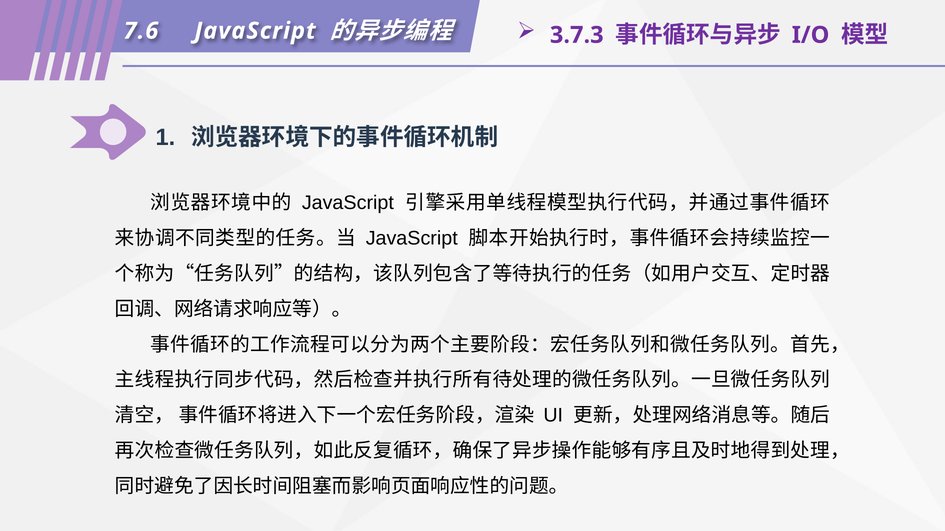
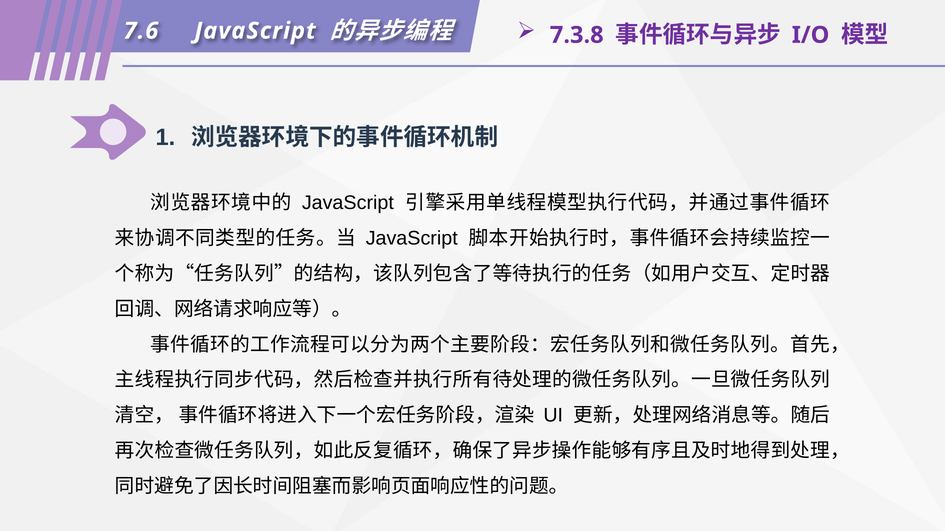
3.7.3: 3.7.3 -> 7.3.8
